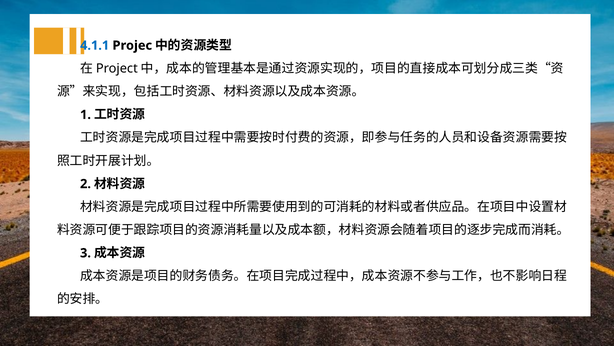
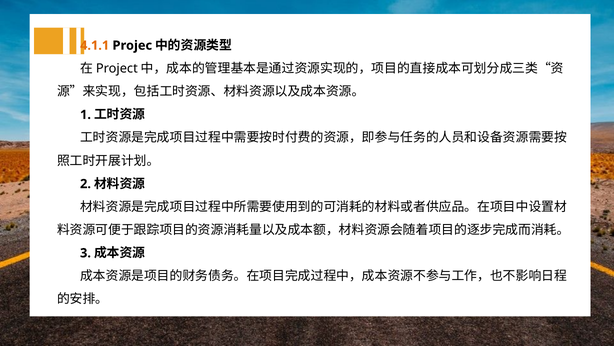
4.1.1 colour: blue -> orange
